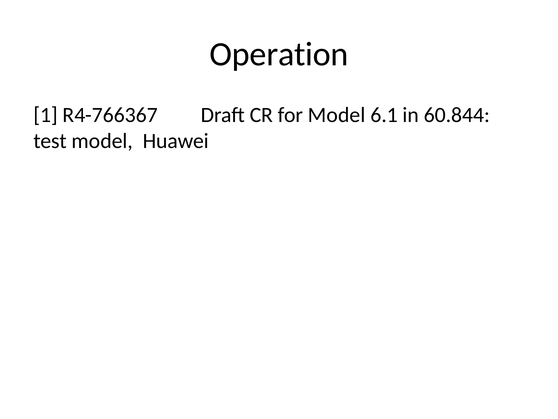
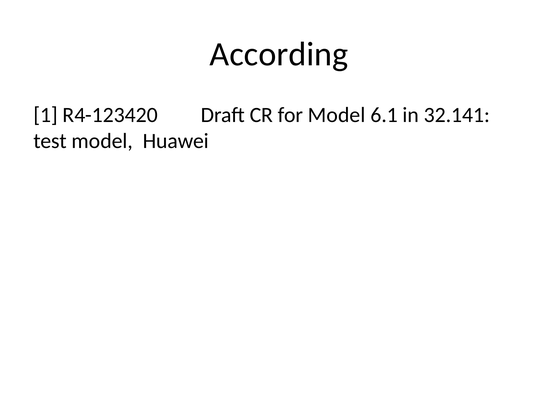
Operation: Operation -> According
R4-766367: R4-766367 -> R4-123420
60.844: 60.844 -> 32.141
